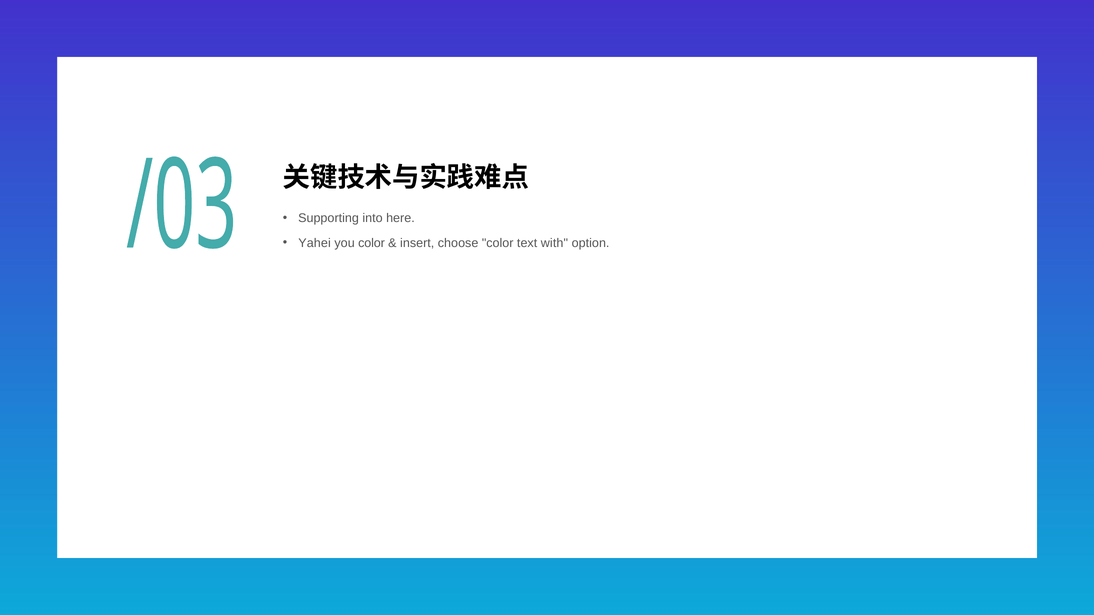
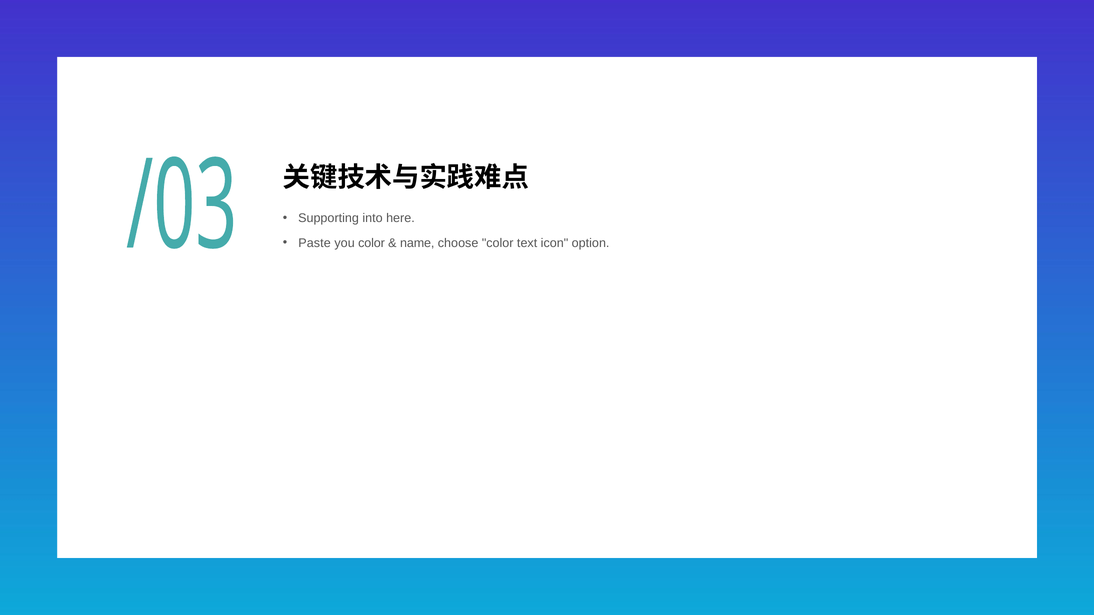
Yahei: Yahei -> Paste
insert: insert -> name
with: with -> icon
